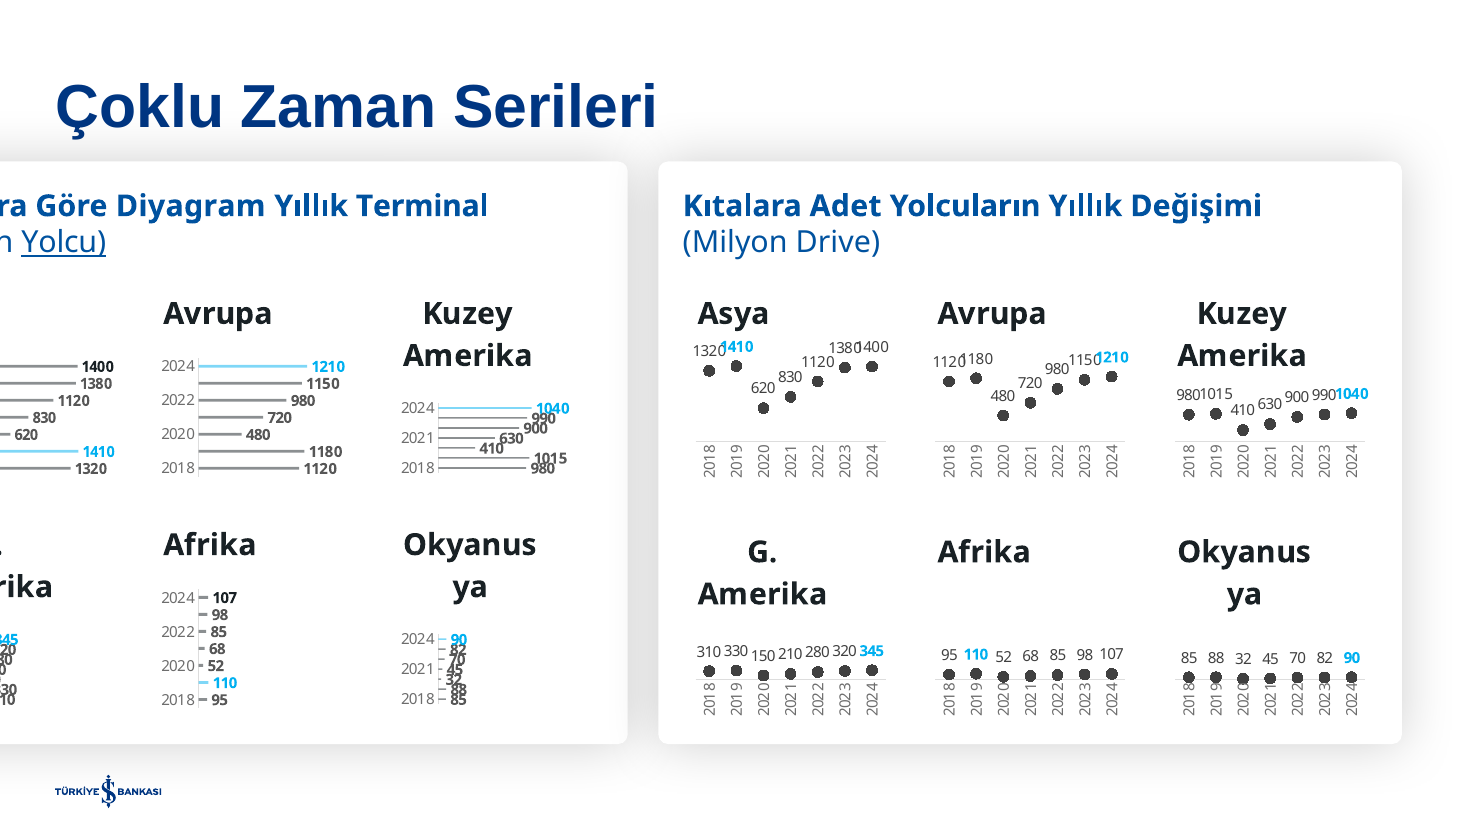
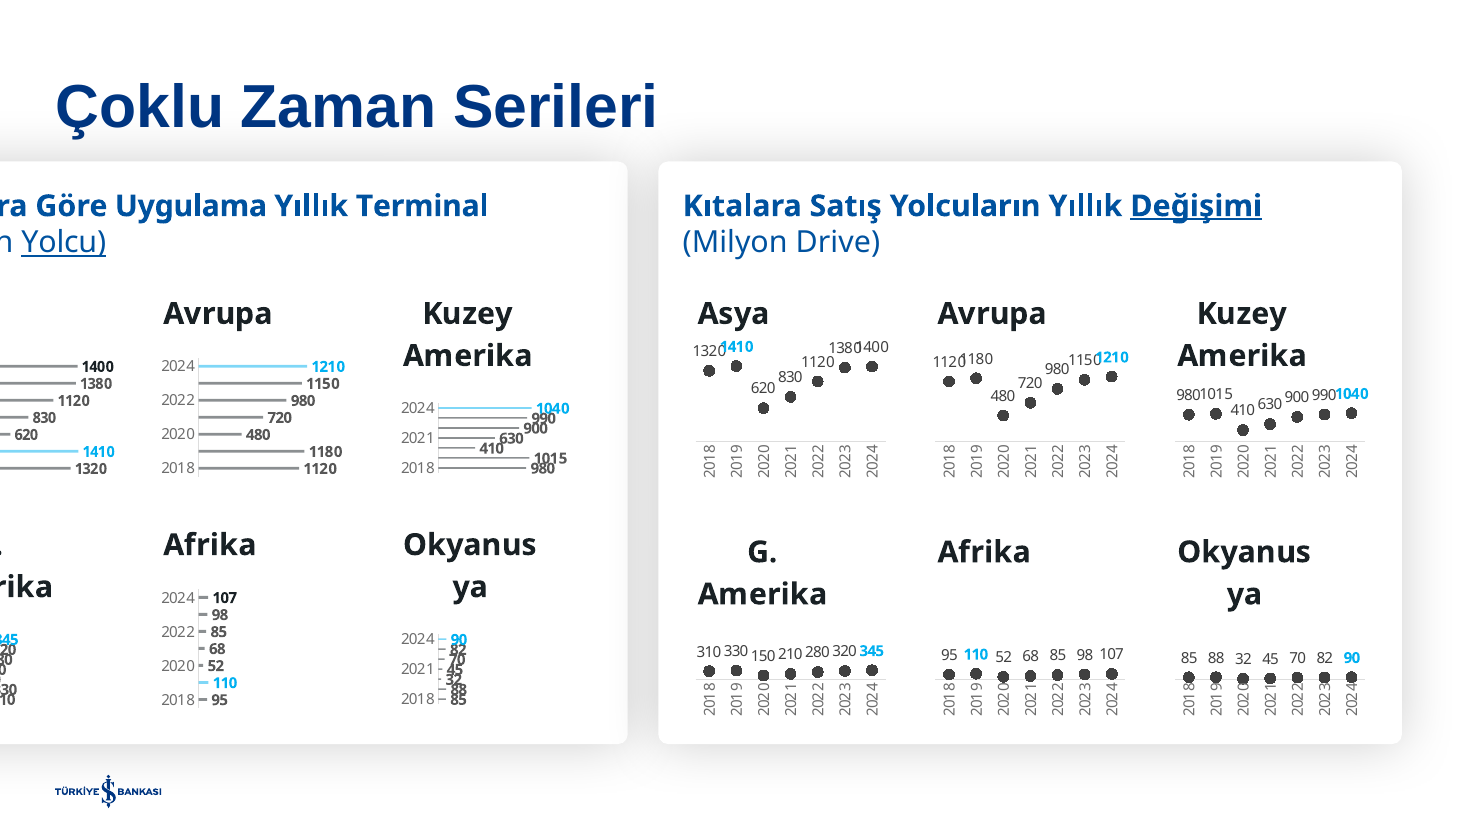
Diyagram: Diyagram -> Uygulama
Adet: Adet -> Satış
Değişimi underline: none -> present
